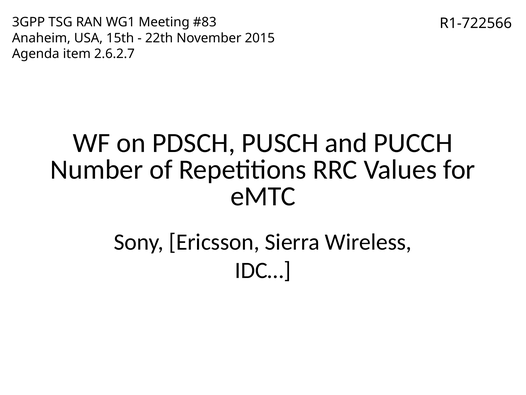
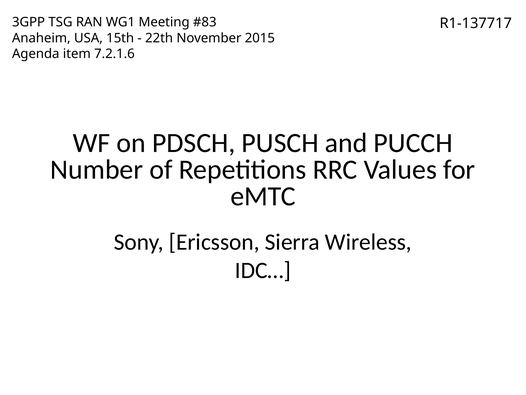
R1-722566: R1-722566 -> R1-137717
2.6.2.7: 2.6.2.7 -> 7.2.1.6
